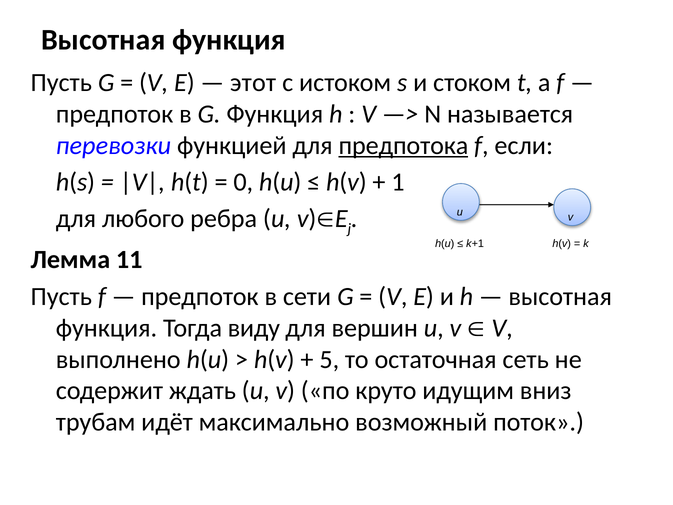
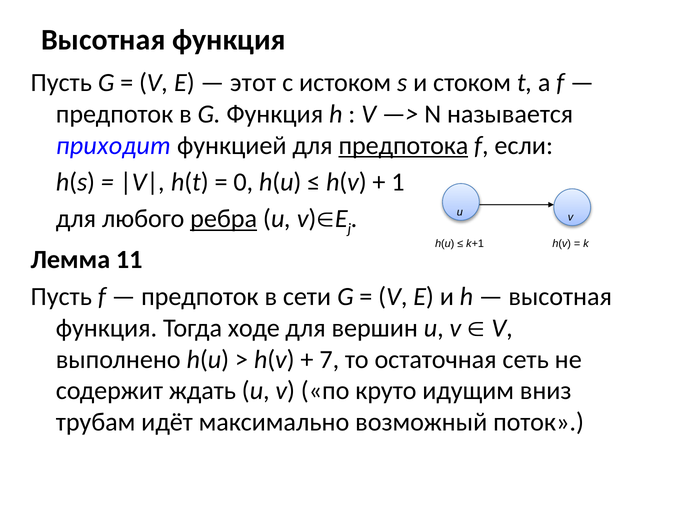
перевозки: перевозки -> приходит
ребра underline: none -> present
виду: виду -> ходе
5: 5 -> 7
